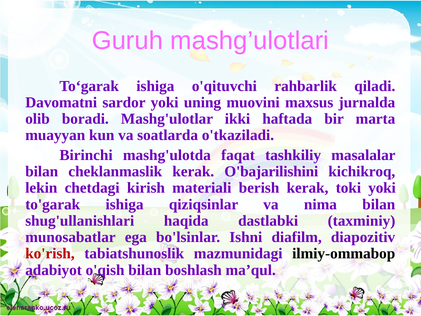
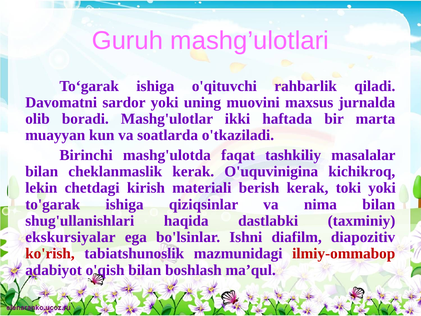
O'bajarilishini: O'bajarilishini -> O'uquvinigina
munosabatlar: munosabatlar -> ekskursiyalar
ilmiy-ommabop colour: black -> red
